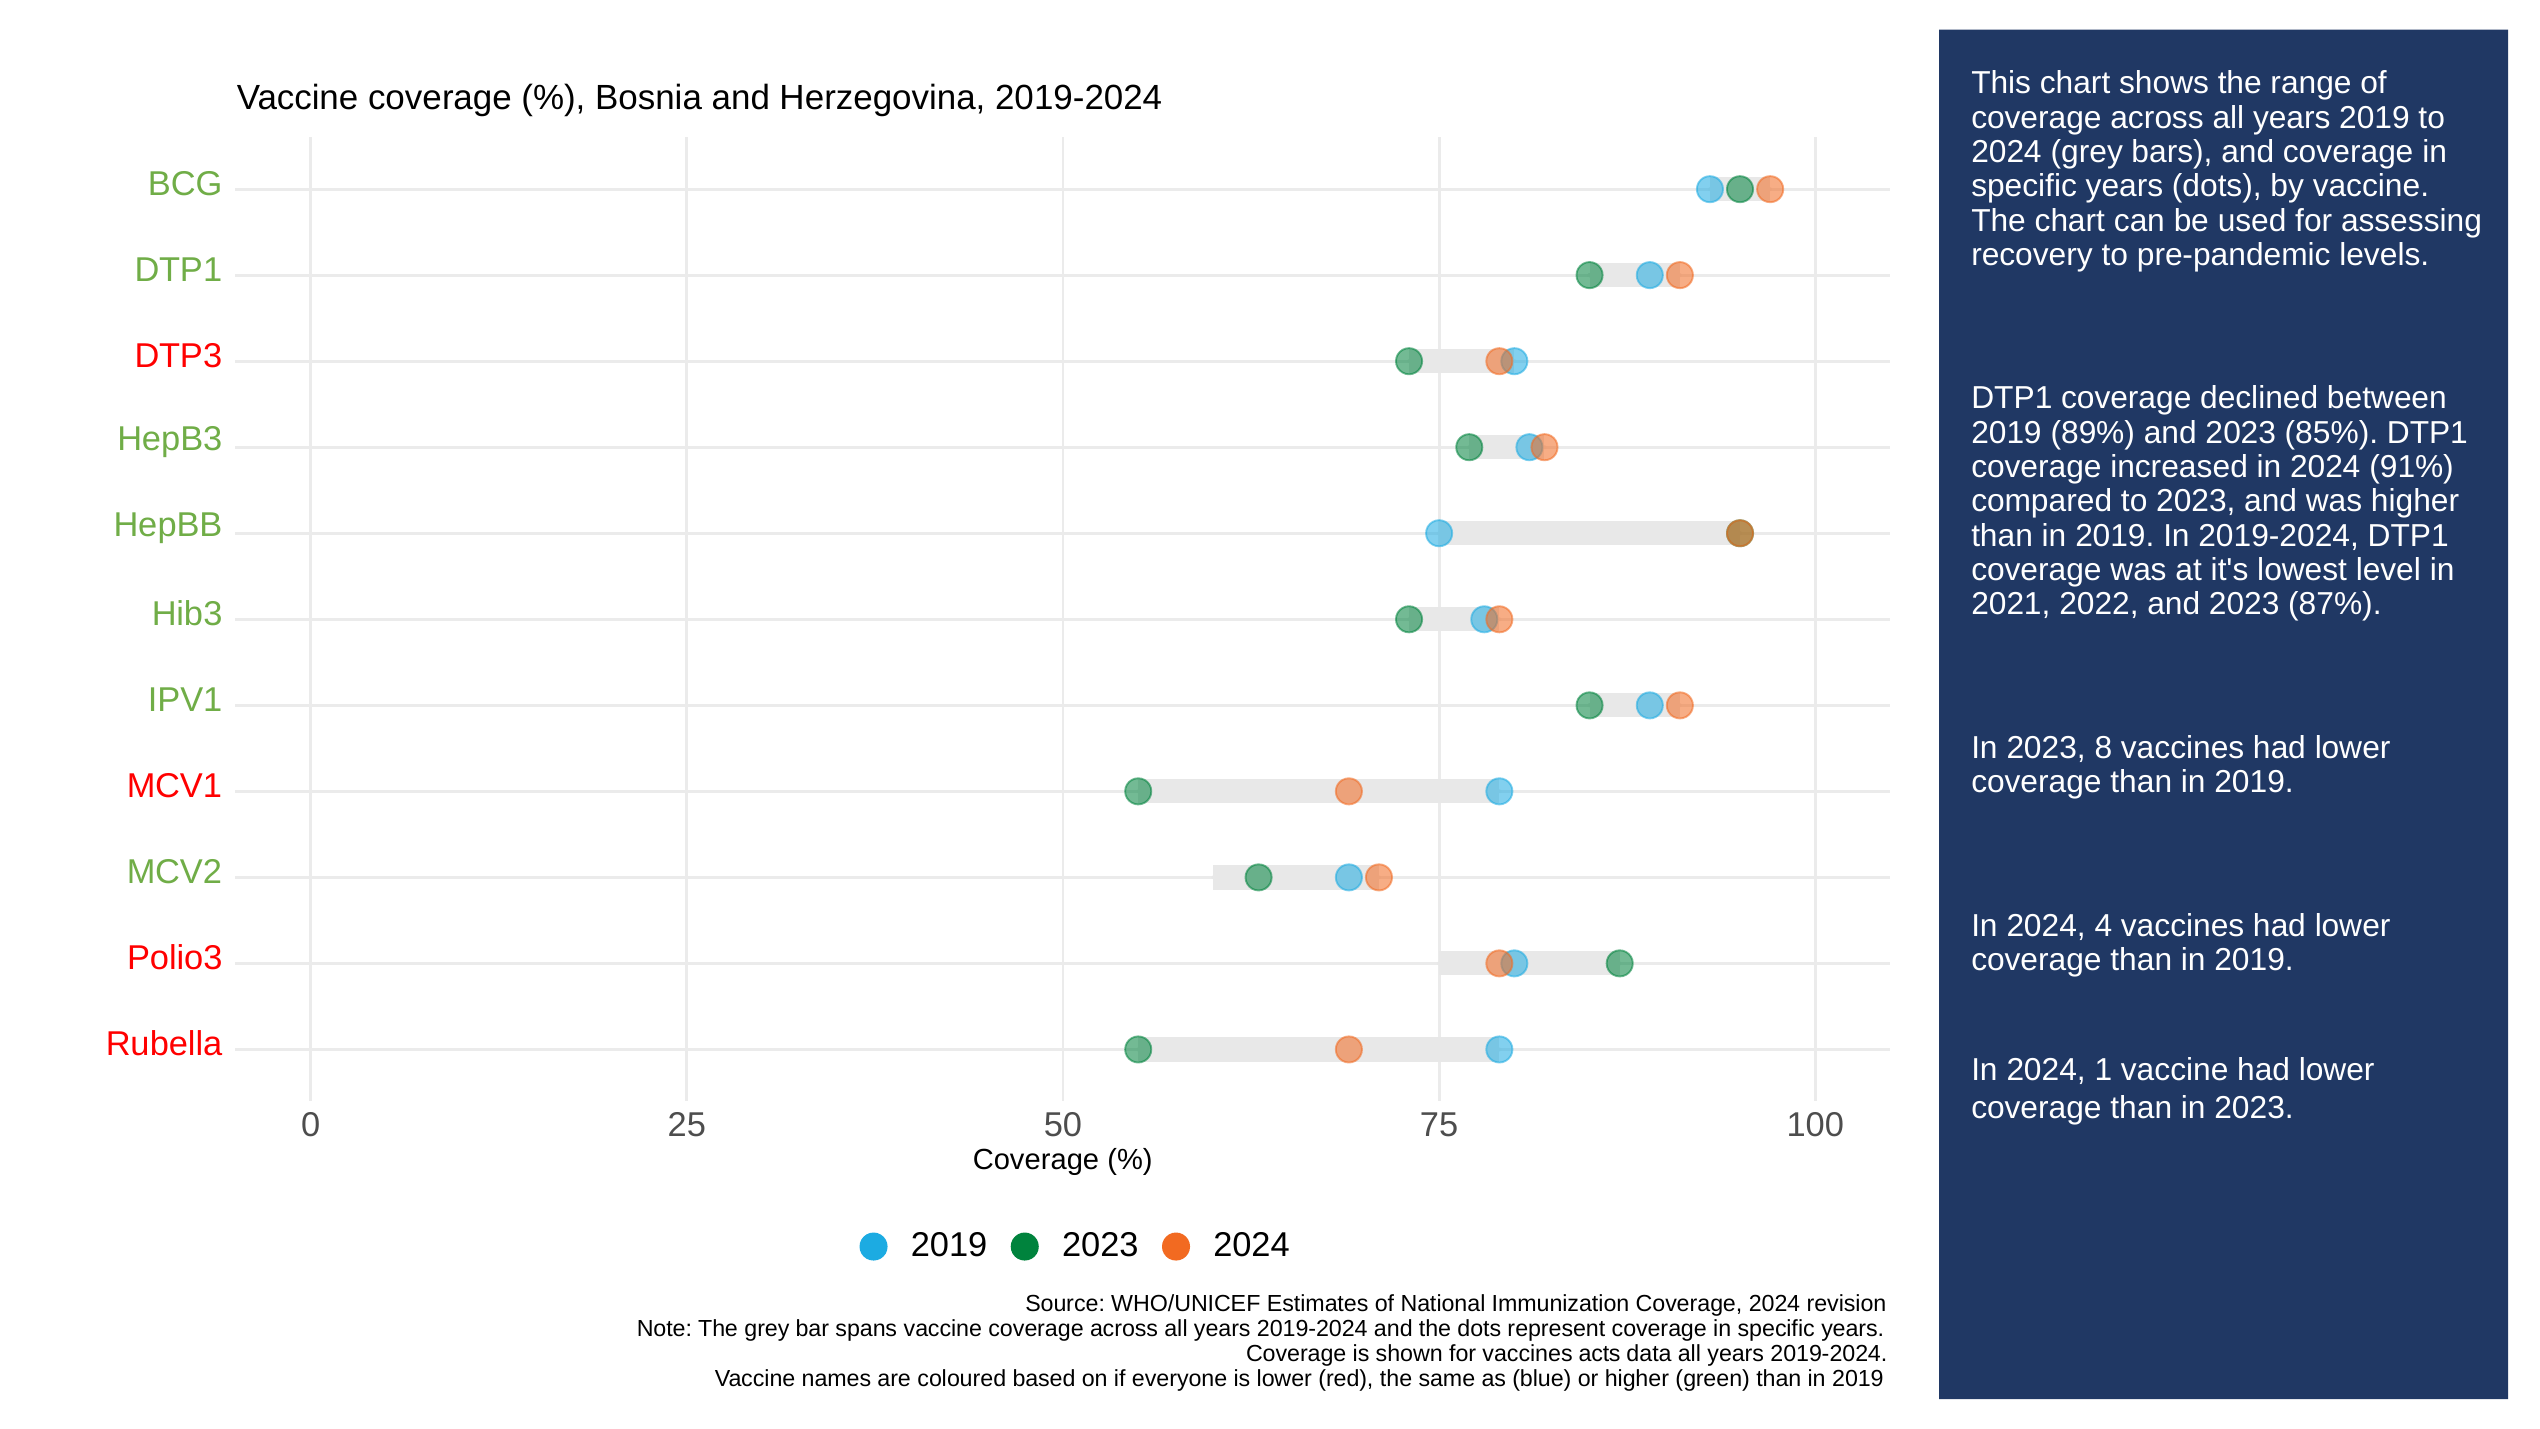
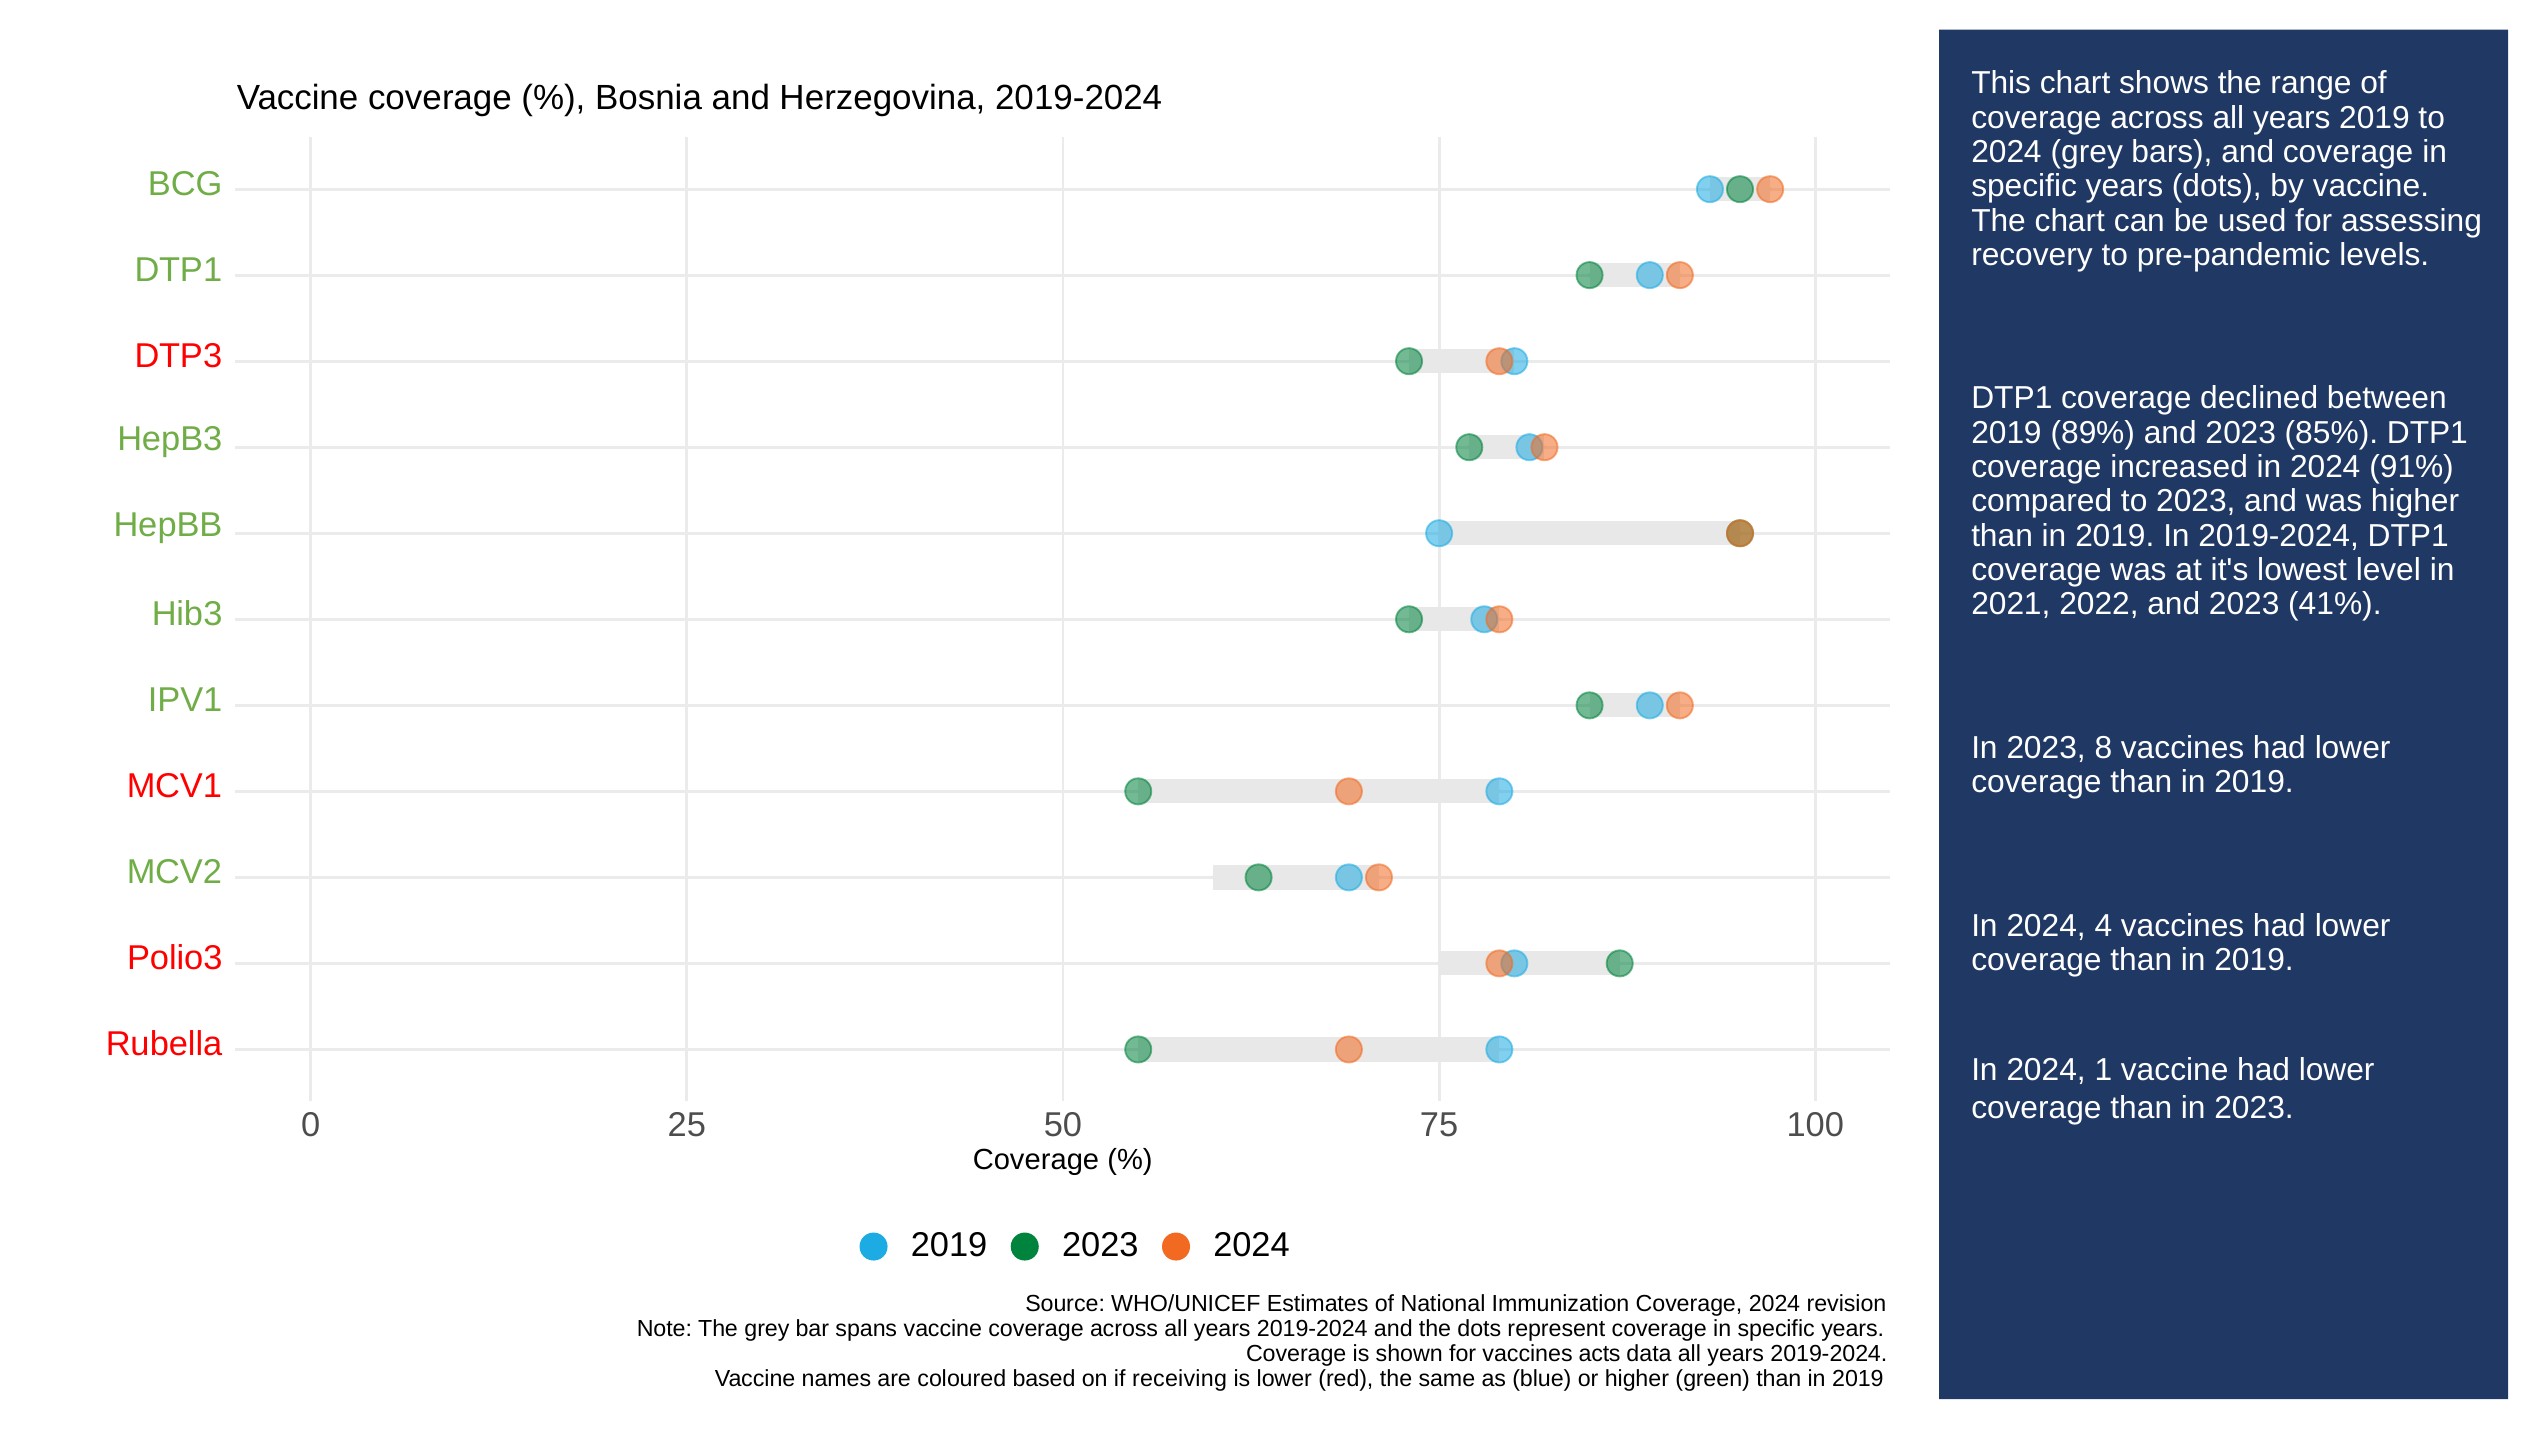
87%: 87% -> 41%
everyone: everyone -> receiving
